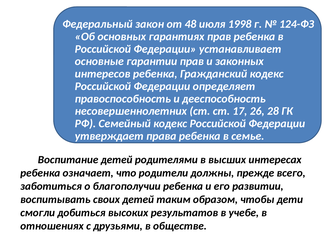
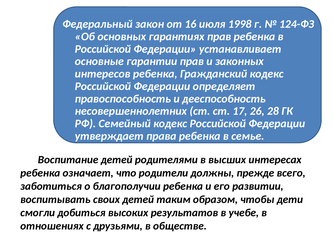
48: 48 -> 16
